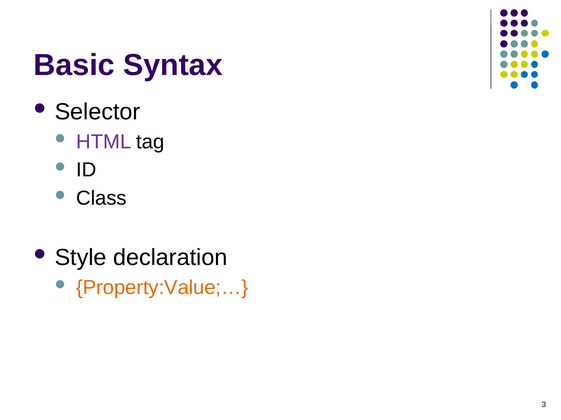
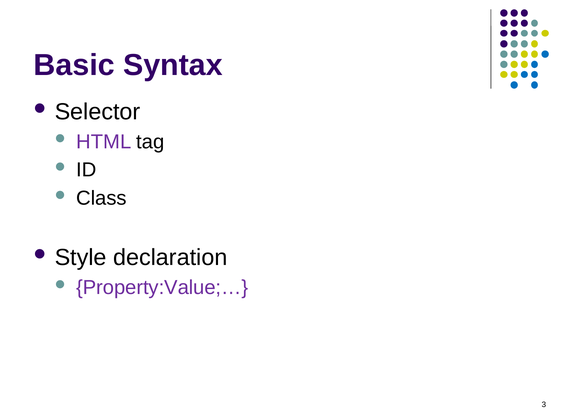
Property:Value;… colour: orange -> purple
